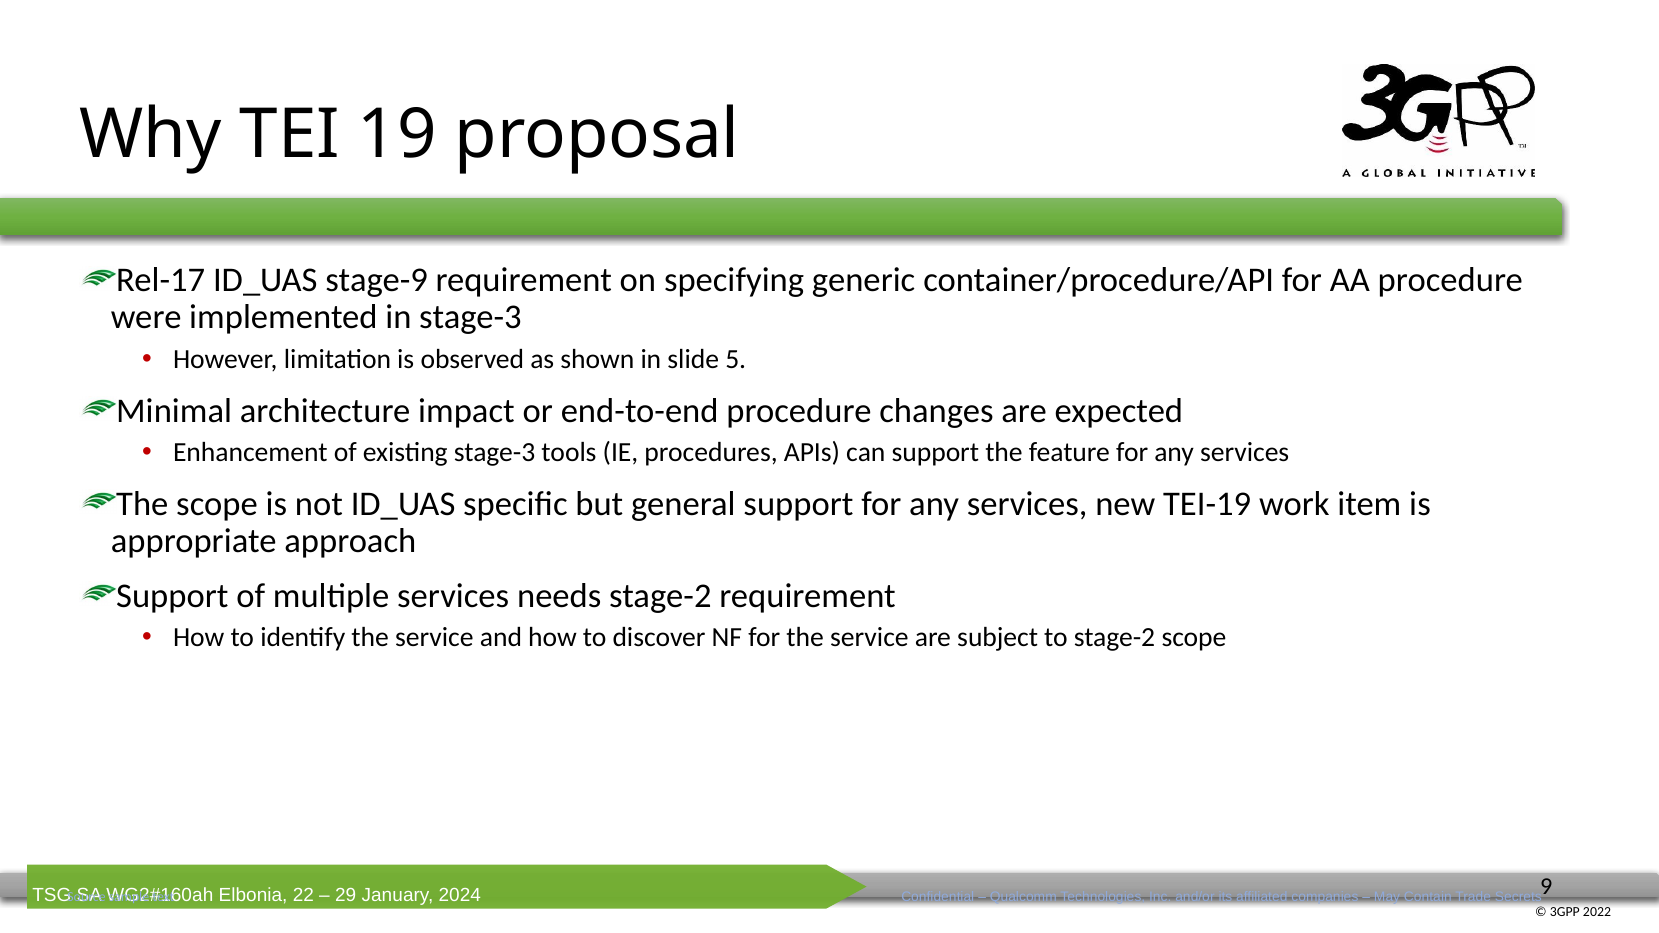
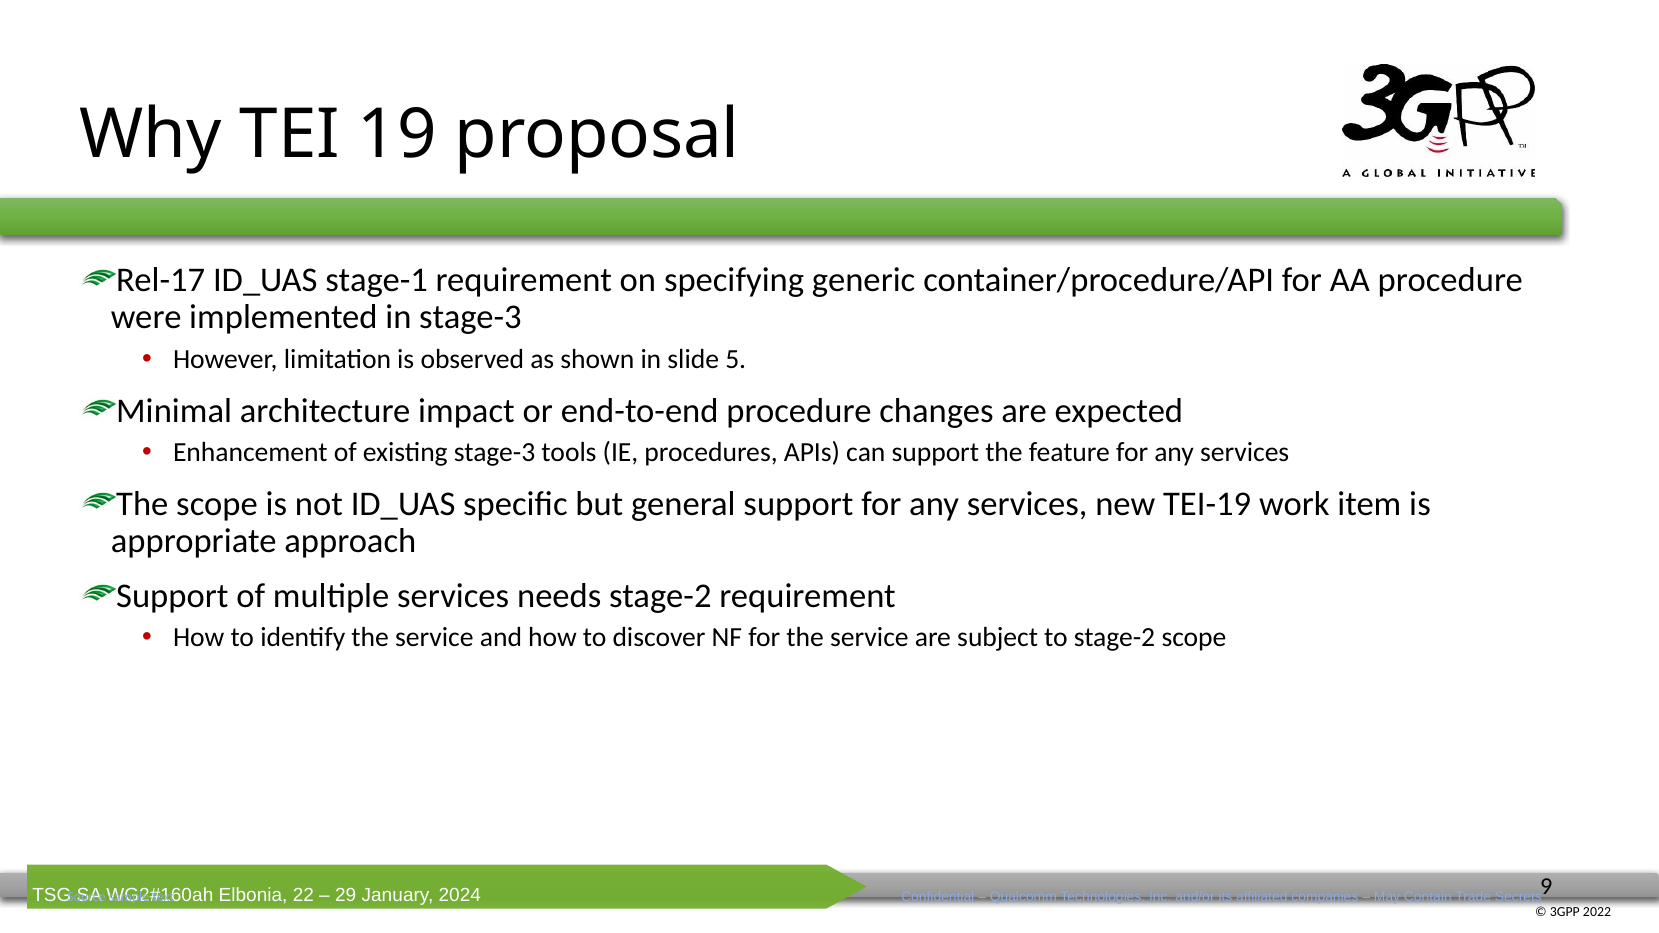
stage-9: stage-9 -> stage-1
